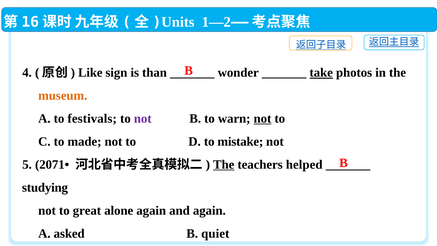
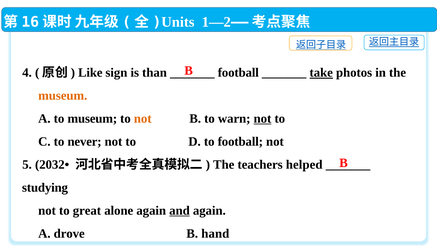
wonder at (238, 73): wonder -> football
to festivals: festivals -> museum
not at (143, 119) colour: purple -> orange
made: made -> never
to mistake: mistake -> football
2071•: 2071• -> 2032•
The at (224, 164) underline: present -> none
and underline: none -> present
asked: asked -> drove
quiet: quiet -> hand
